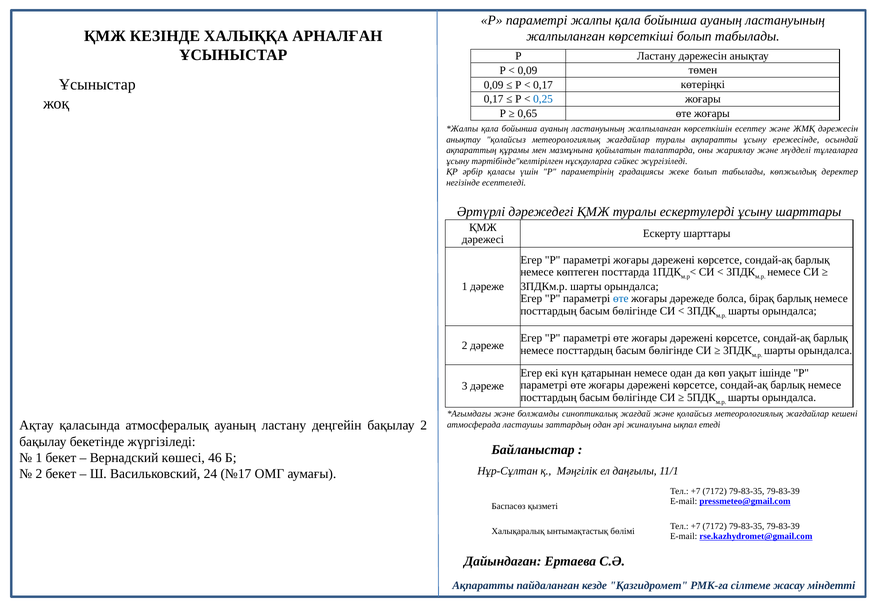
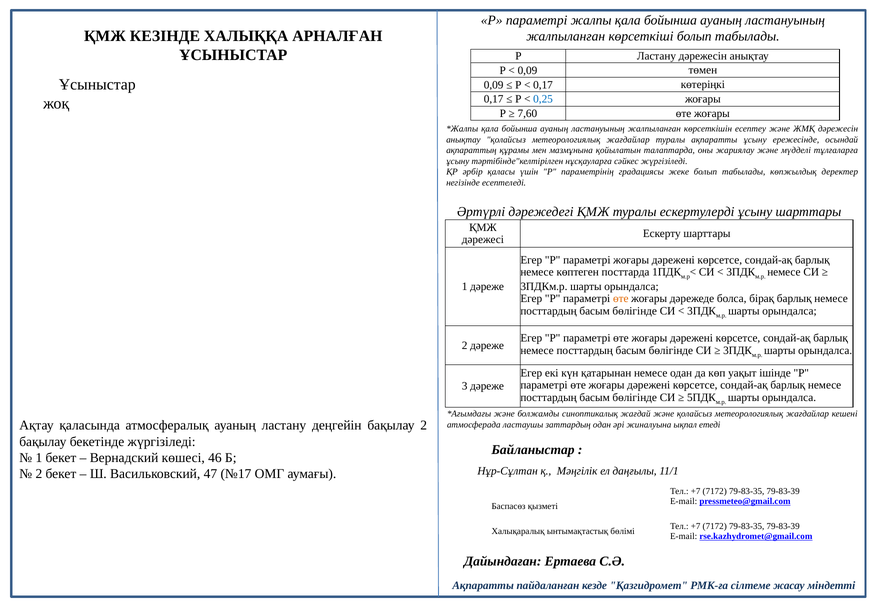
0,65: 0,65 -> 7,60
өте at (621, 299) colour: blue -> orange
24: 24 -> 47
